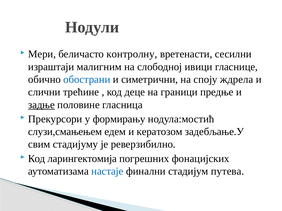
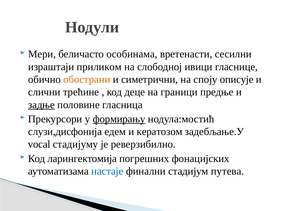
контролну: контролну -> особинама
малигним: малигним -> приликом
обострани colour: blue -> orange
ждрела: ждрела -> описује
формирању underline: none -> present
слузи,смањењем: слузи,смањењем -> слузи,дисфонија
свим: свим -> vocal
